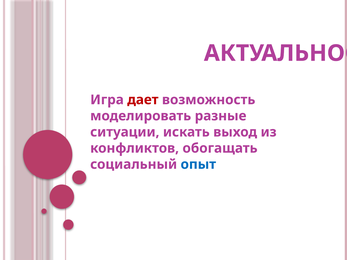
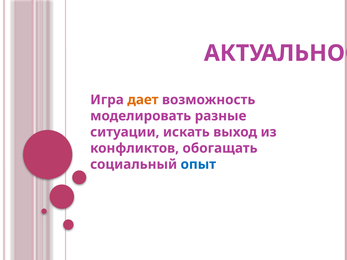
дает colour: red -> orange
